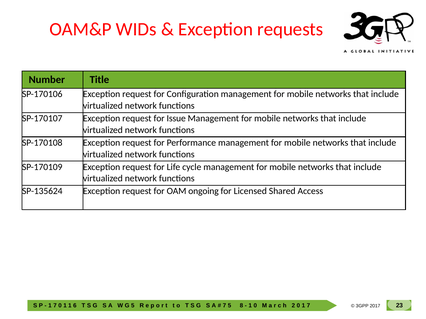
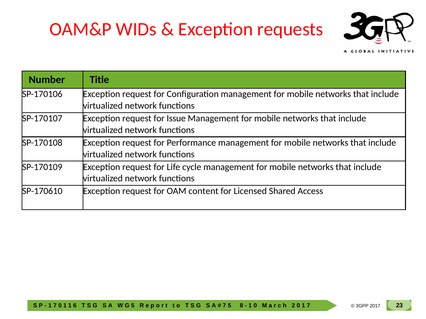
SP-135624: SP-135624 -> SP-170610
ongoing: ongoing -> content
